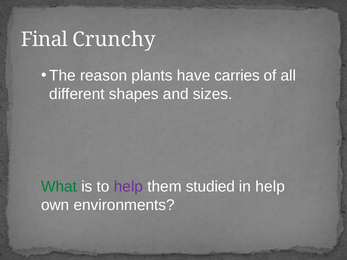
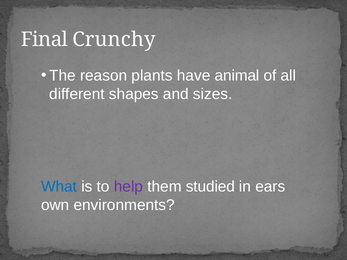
carries: carries -> animal
What colour: green -> blue
in help: help -> ears
